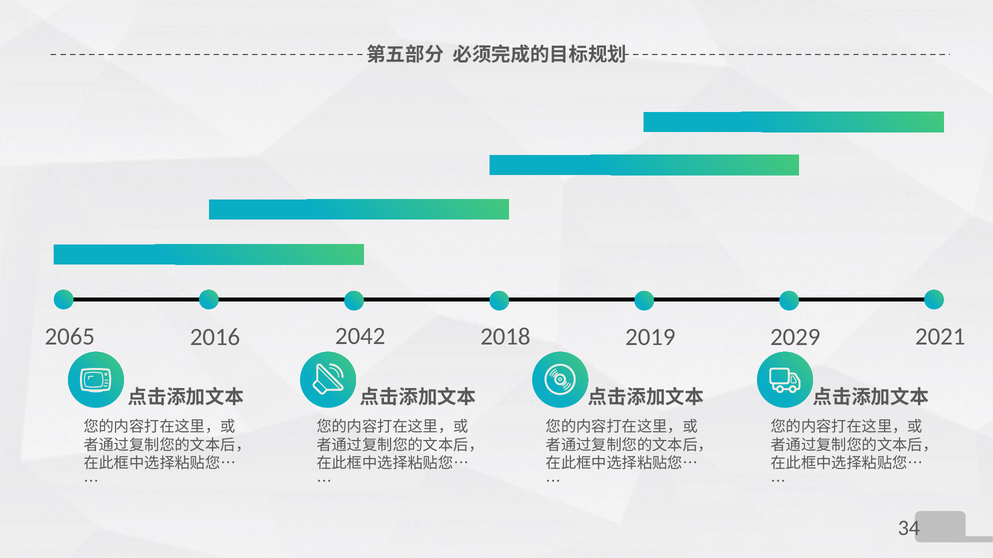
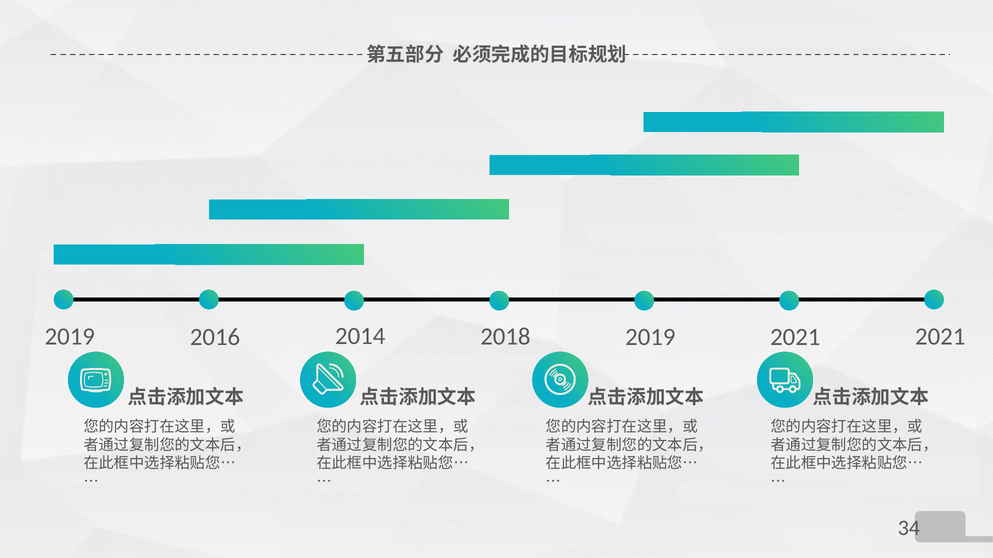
2042: 2042 -> 2014
2065 at (70, 337): 2065 -> 2019
2029 at (795, 337): 2029 -> 2021
